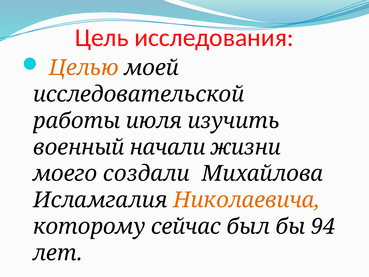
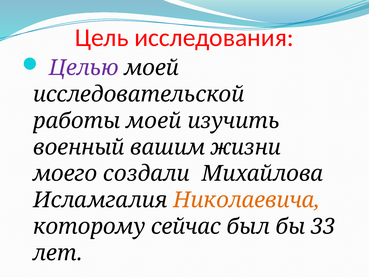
Целью colour: orange -> purple
работы июля: июля -> моей
начали: начали -> вашим
94: 94 -> 33
